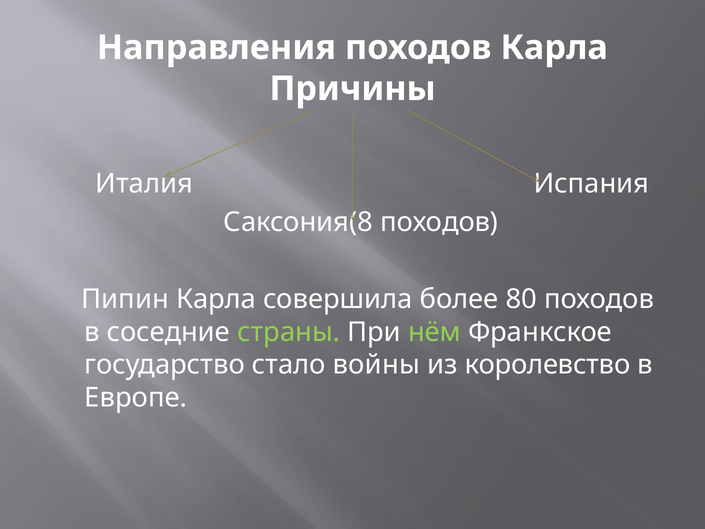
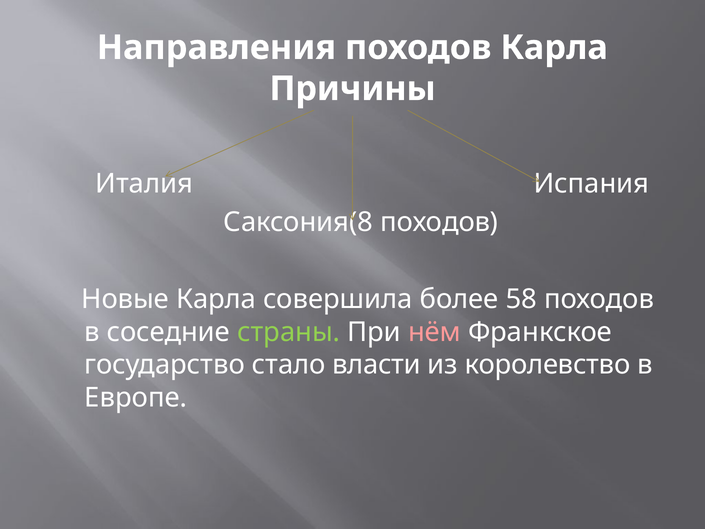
Пипин: Пипин -> Новые
80: 80 -> 58
нём colour: light green -> pink
войны: войны -> власти
